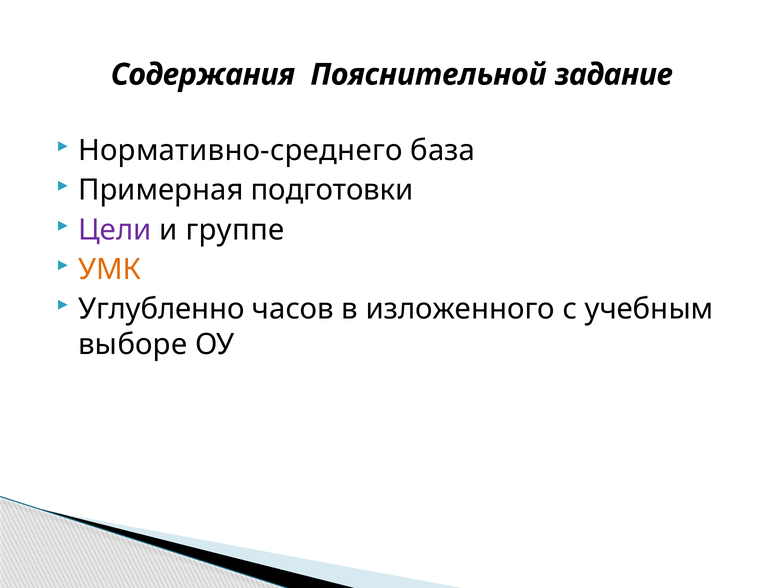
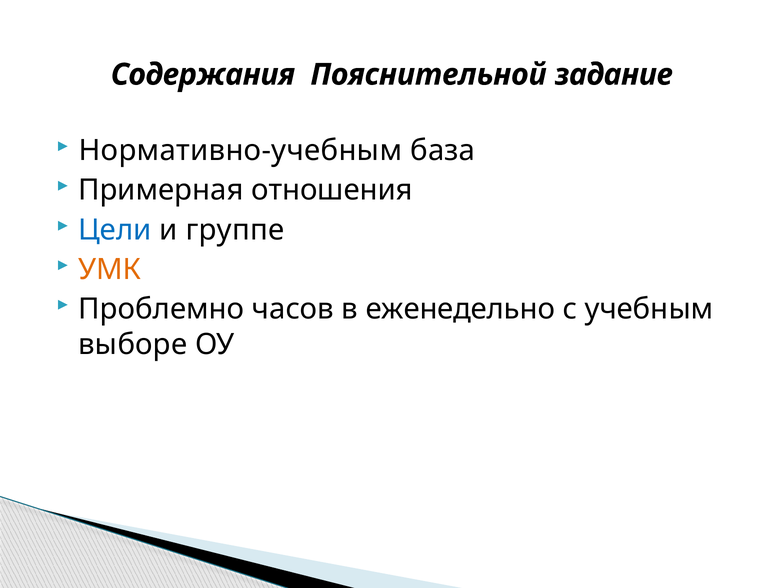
Нормативно-среднего: Нормативно-среднего -> Нормативно-учебным
подготовки: подготовки -> отношения
Цели colour: purple -> blue
Углубленно: Углубленно -> Проблемно
изложенного: изложенного -> еженедельно
